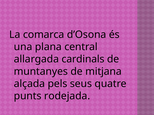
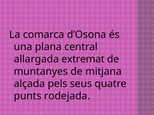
cardinals: cardinals -> extremat
